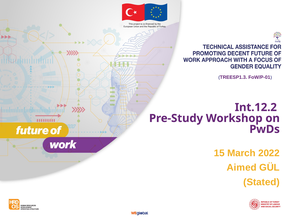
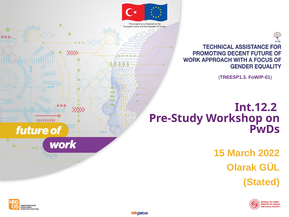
Aimed: Aimed -> Olarak
